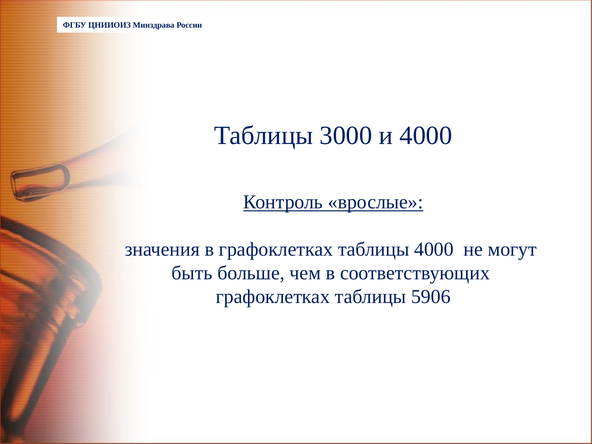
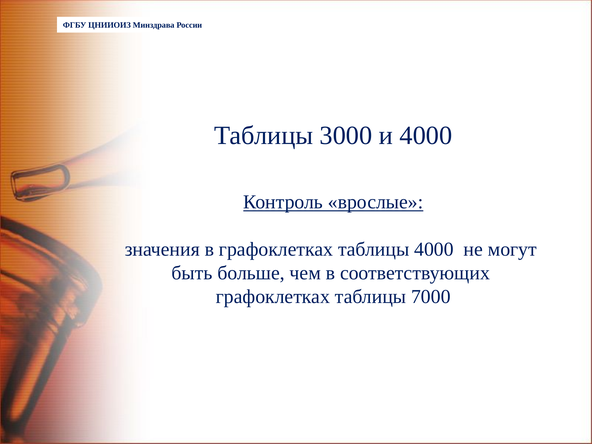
5906: 5906 -> 7000
